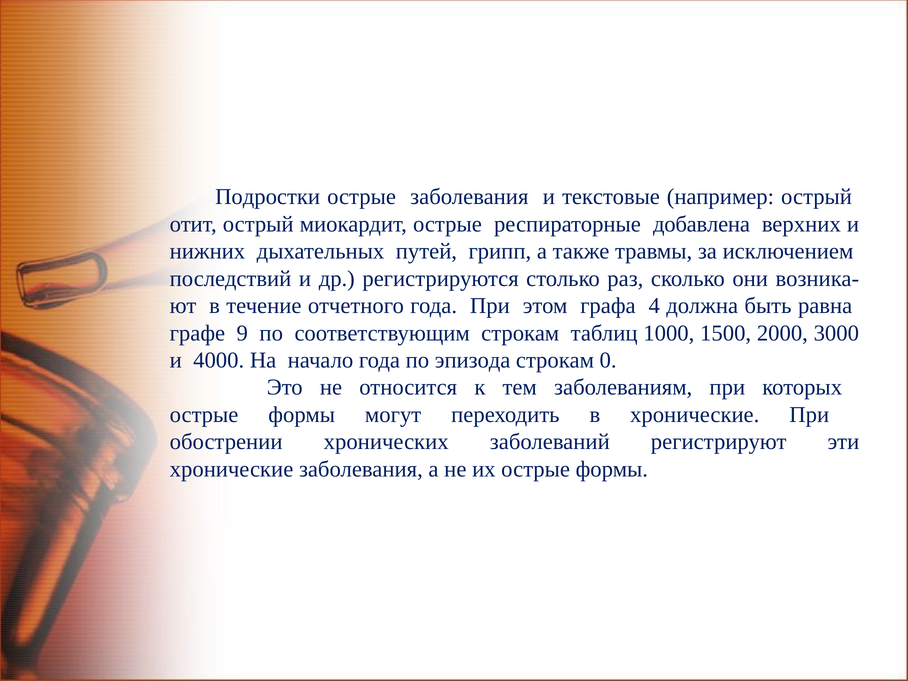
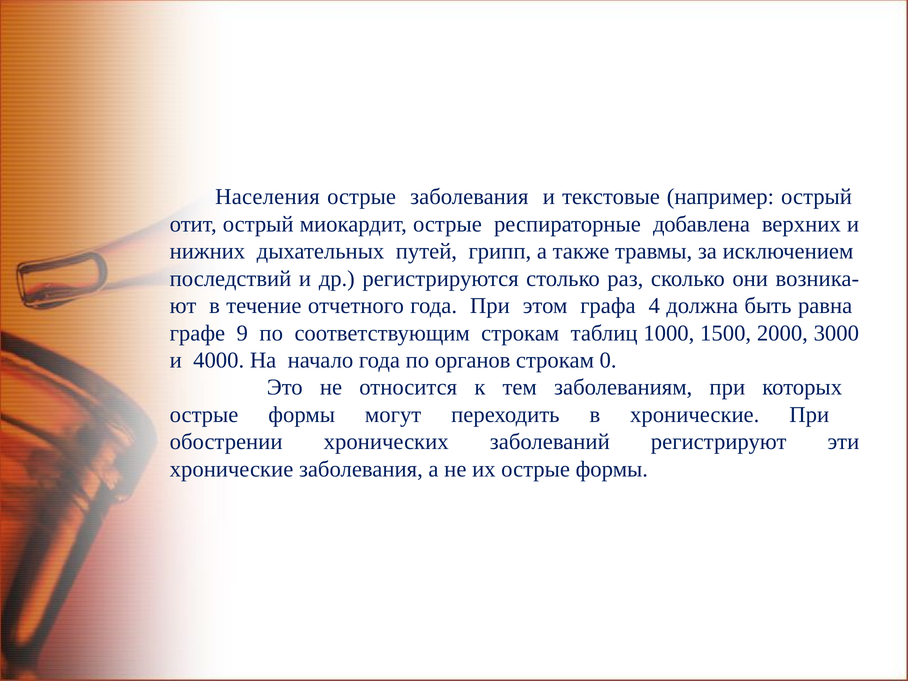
Подростки: Подростки -> Населения
эпизода: эпизода -> органов
